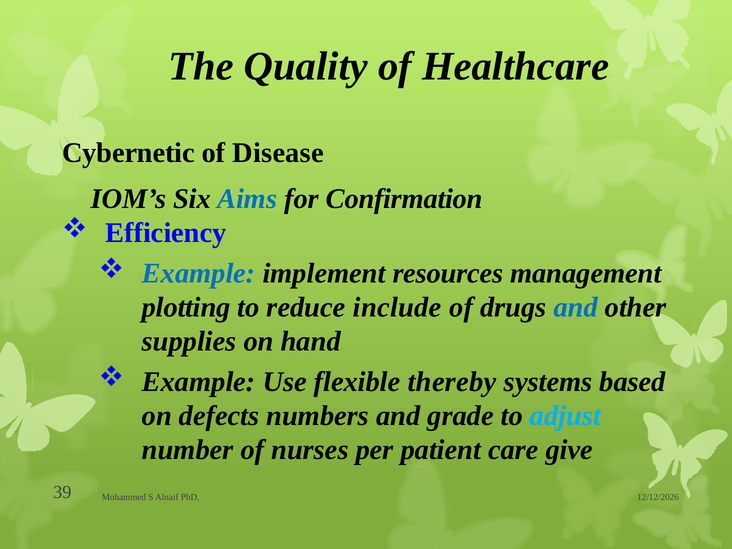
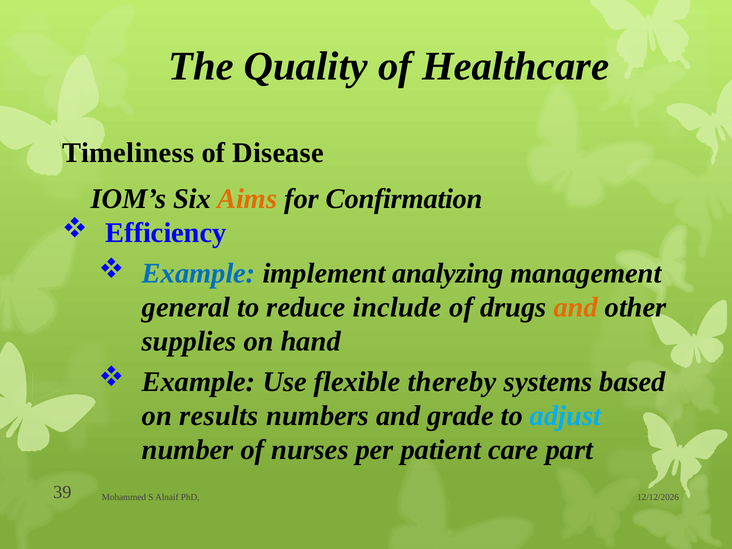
Cybernetic: Cybernetic -> Timeliness
Aims colour: blue -> orange
resources: resources -> analyzing
plotting: plotting -> general
and at (576, 307) colour: blue -> orange
defects: defects -> results
give: give -> part
